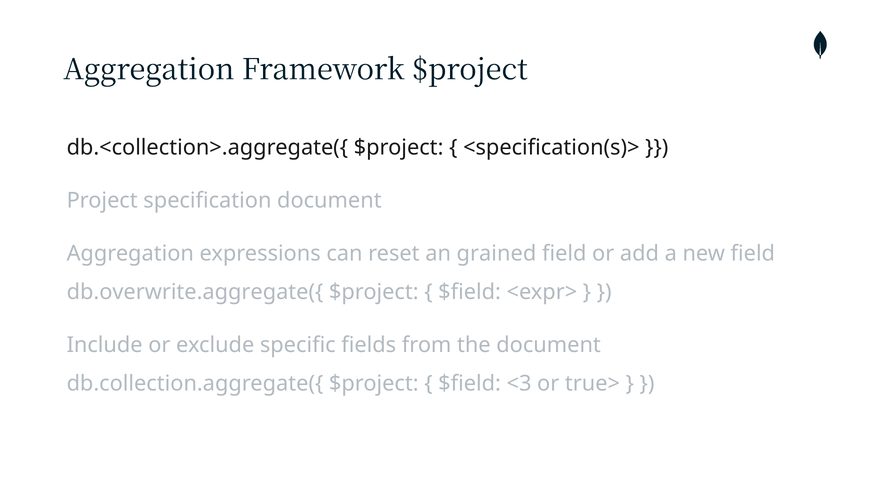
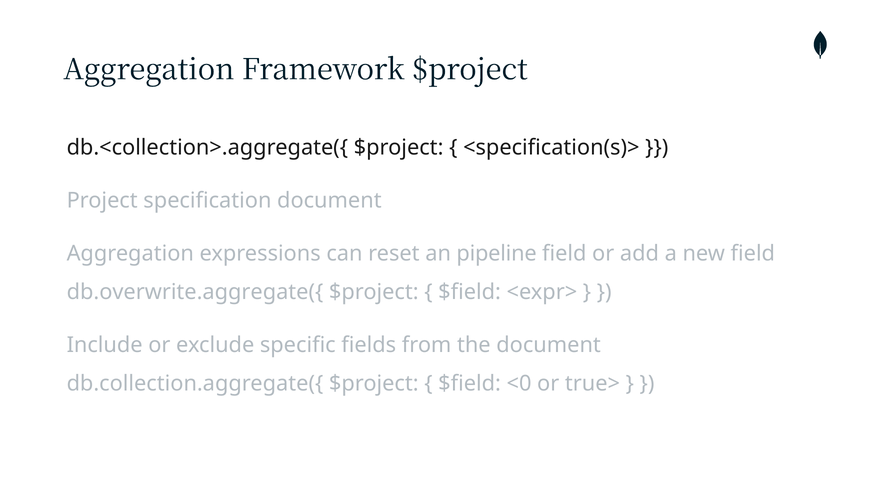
grained: grained -> pipeline
<3: <3 -> <0
